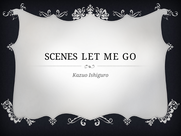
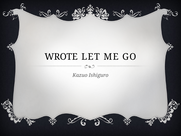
SCENES: SCENES -> WROTE
